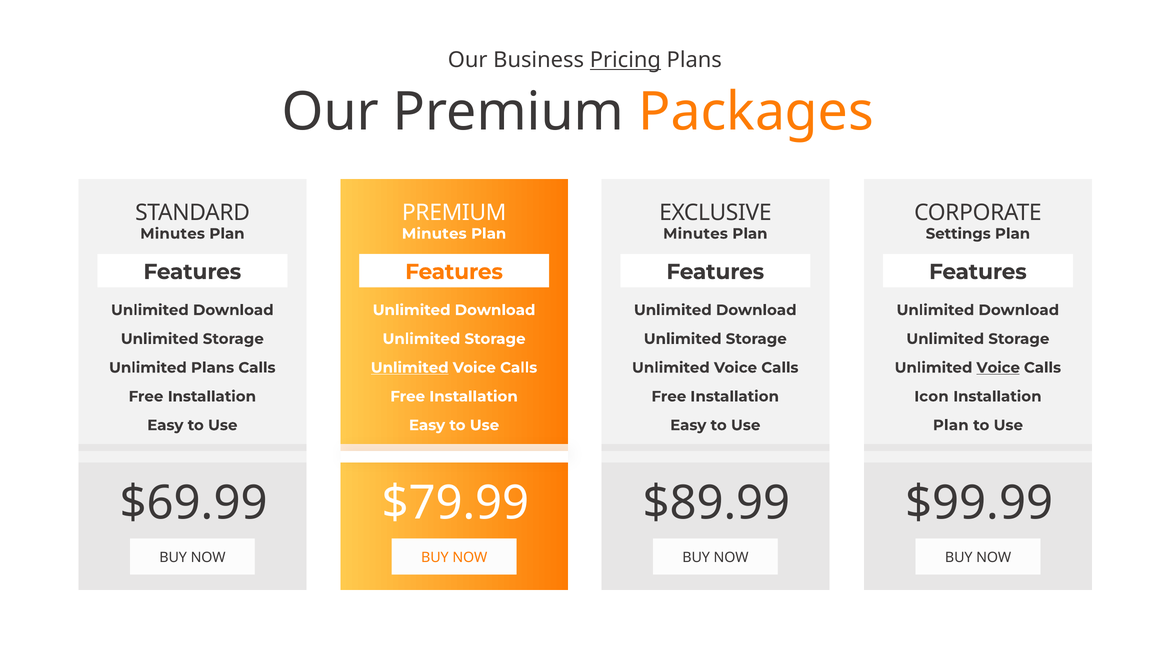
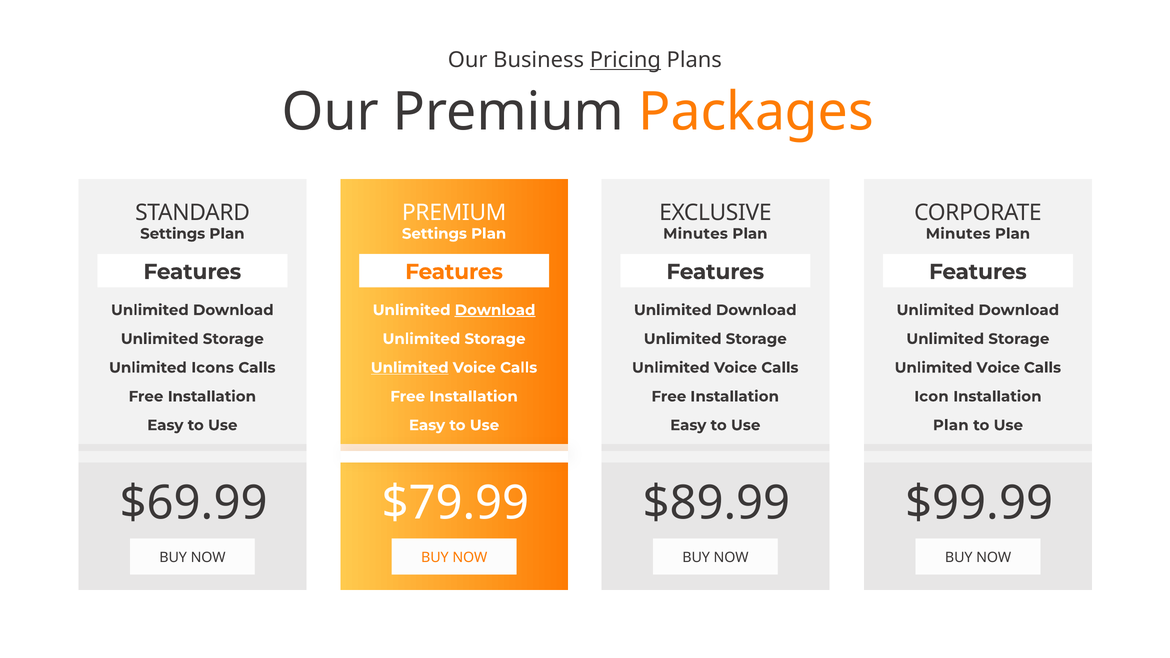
Minutes at (173, 234): Minutes -> Settings
Minutes at (434, 234): Minutes -> Settings
Settings at (958, 234): Settings -> Minutes
Download at (495, 310) underline: none -> present
Unlimited Plans: Plans -> Icons
Voice at (998, 368) underline: present -> none
